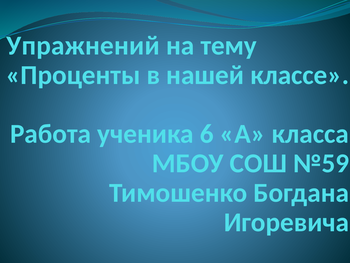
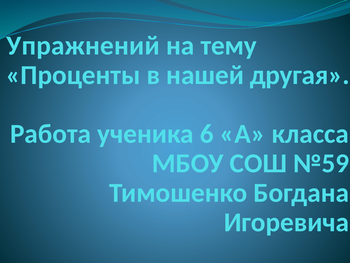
классе: классе -> другая
